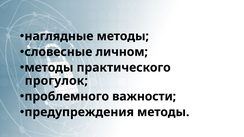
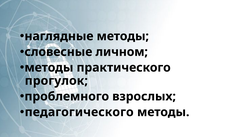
важности: важности -> взрослых
предупреждения: предупреждения -> педагогического
